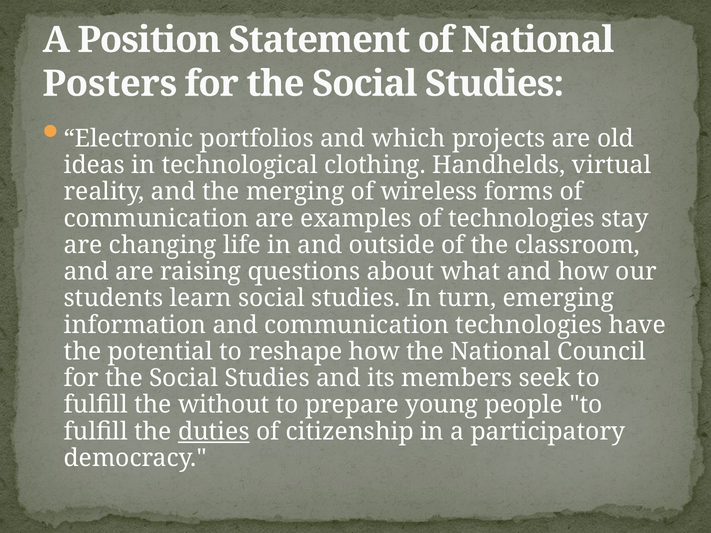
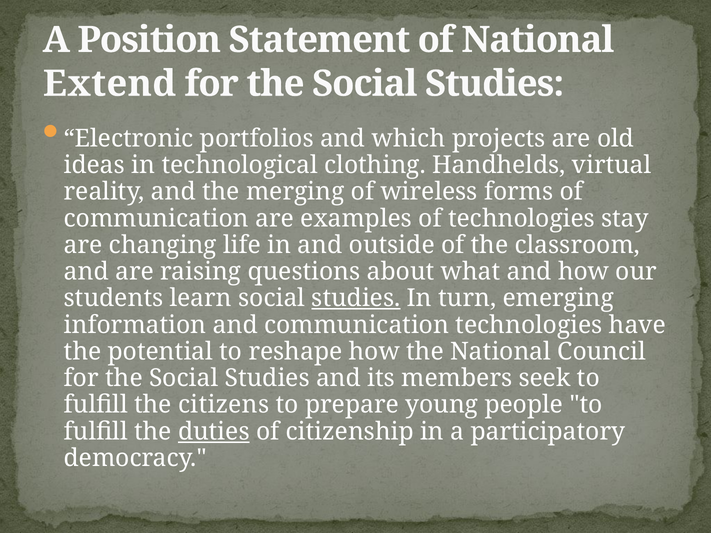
Posters: Posters -> Extend
studies at (356, 298) underline: none -> present
without: without -> citizens
